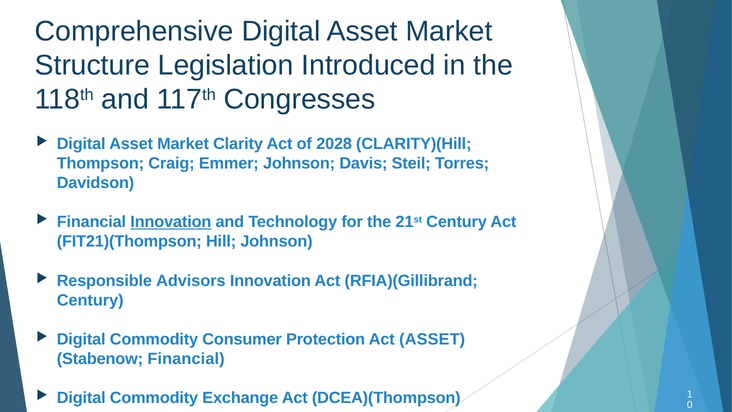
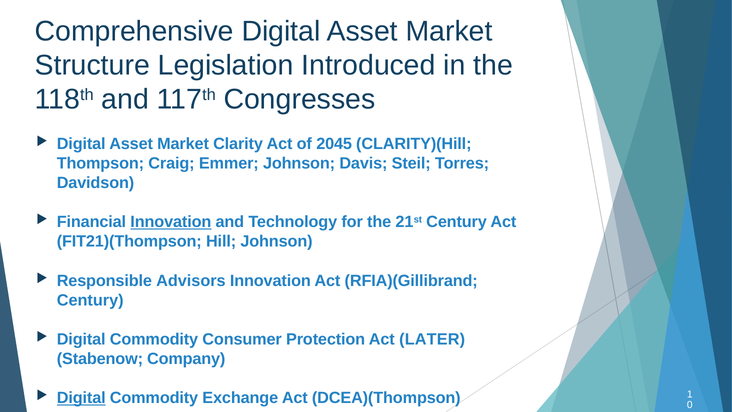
2028: 2028 -> 2045
Act ASSET: ASSET -> LATER
Stabenow Financial: Financial -> Company
Digital at (81, 398) underline: none -> present
